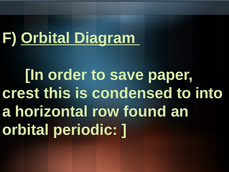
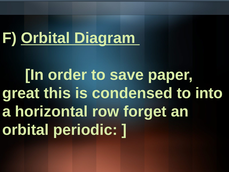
crest: crest -> great
found: found -> forget
